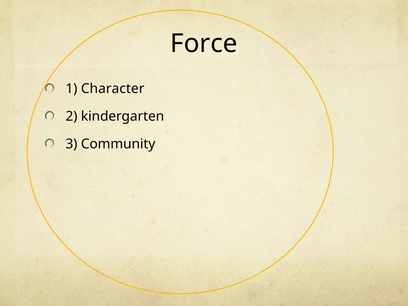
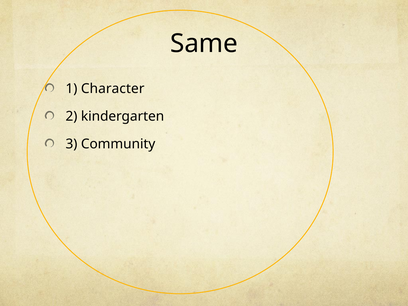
Force: Force -> Same
